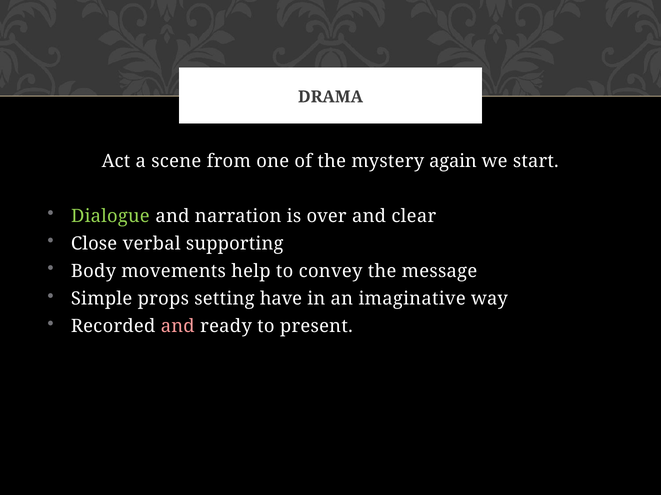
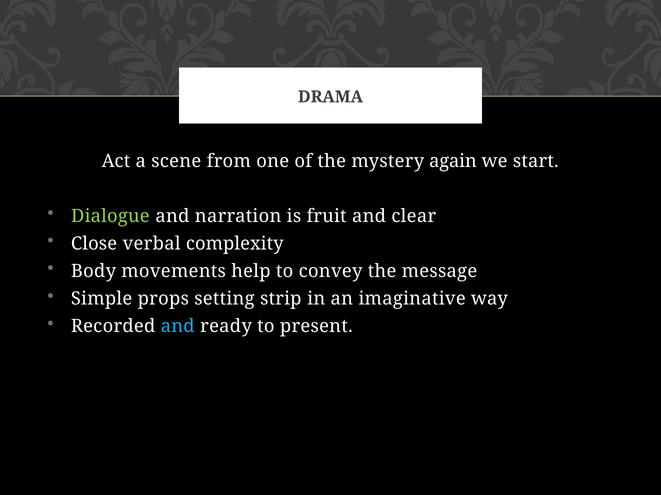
over: over -> fruit
supporting: supporting -> complexity
have: have -> strip
and at (178, 327) colour: pink -> light blue
